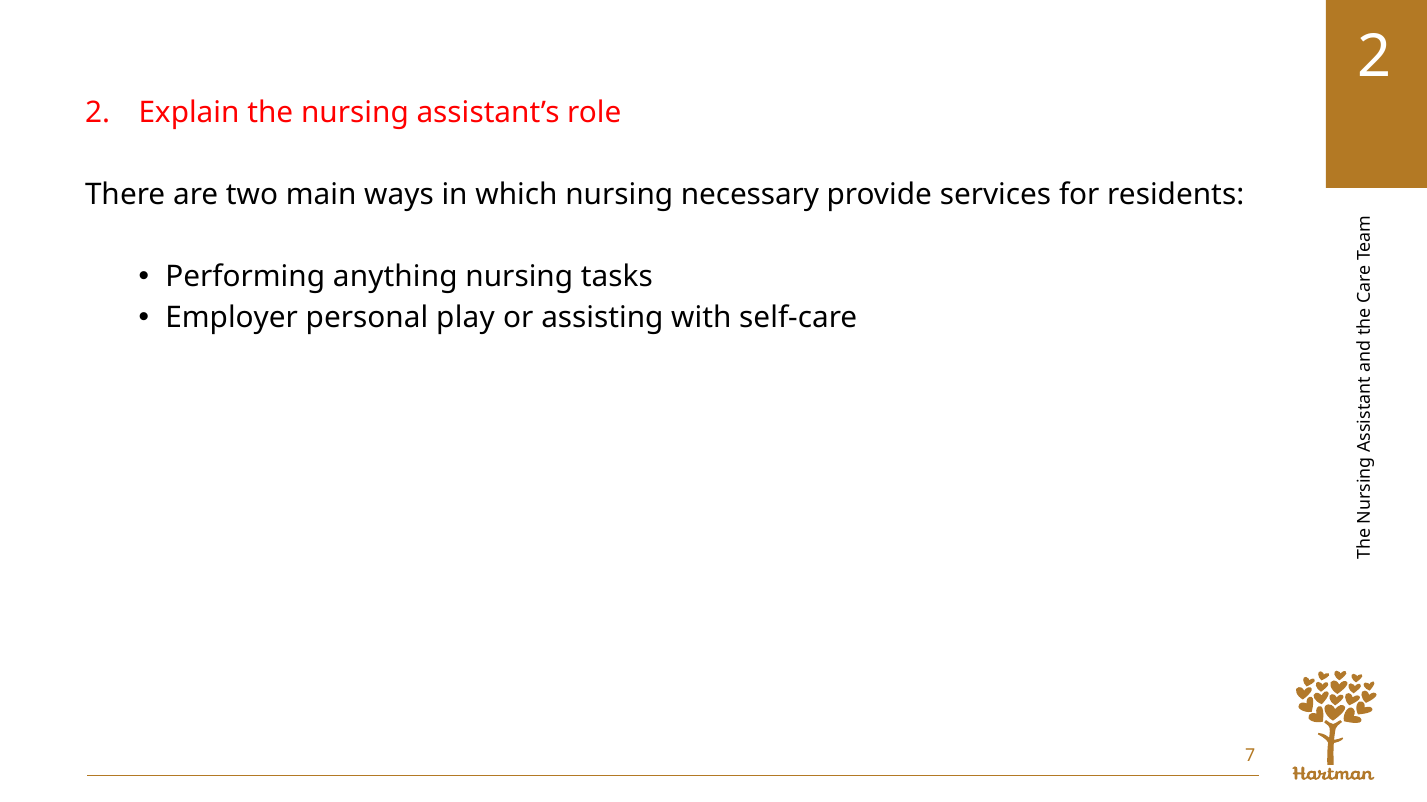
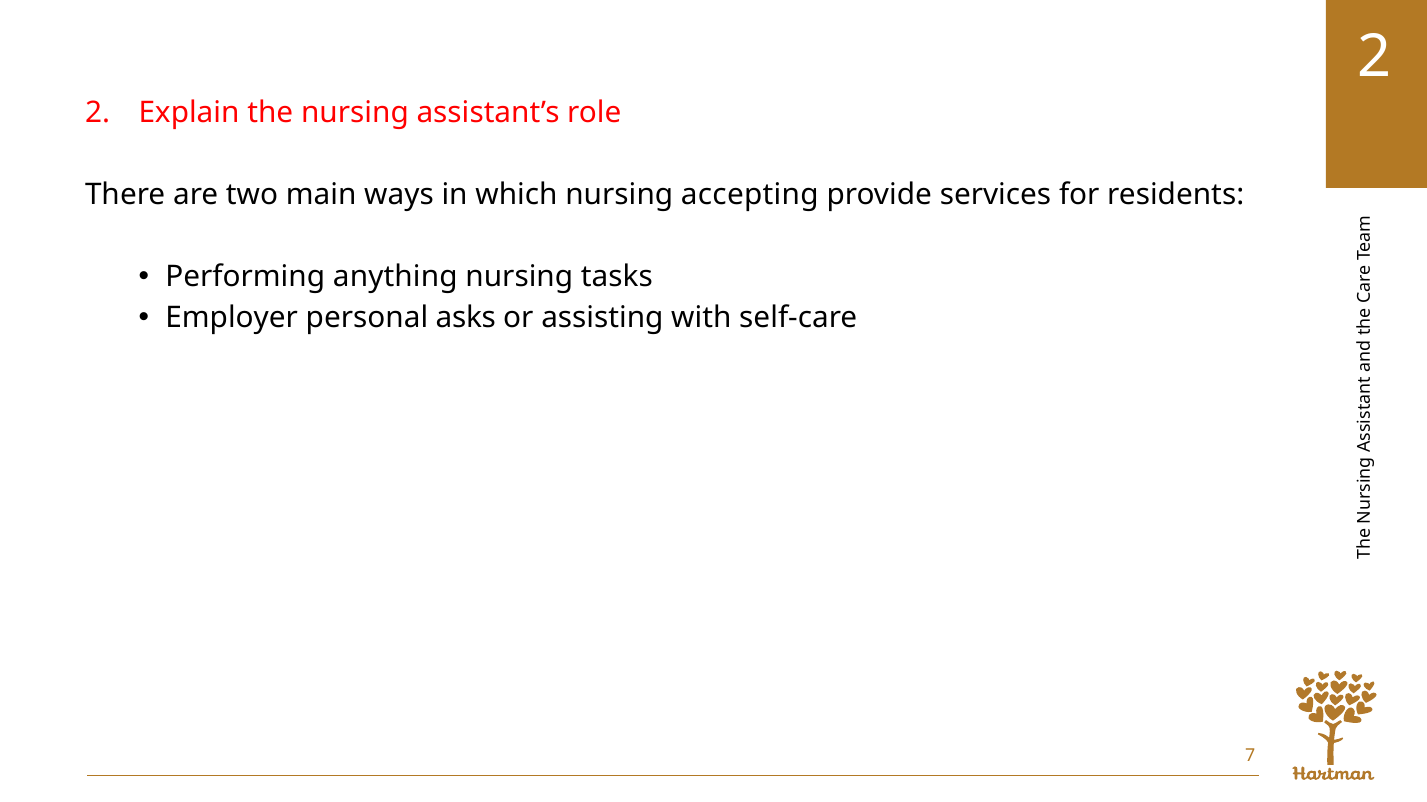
necessary: necessary -> accepting
play: play -> asks
